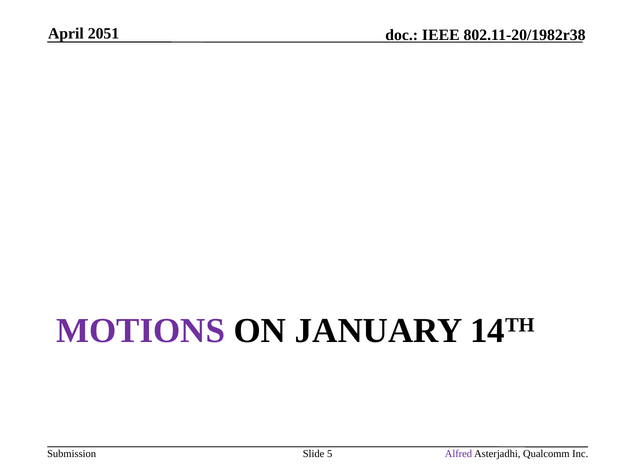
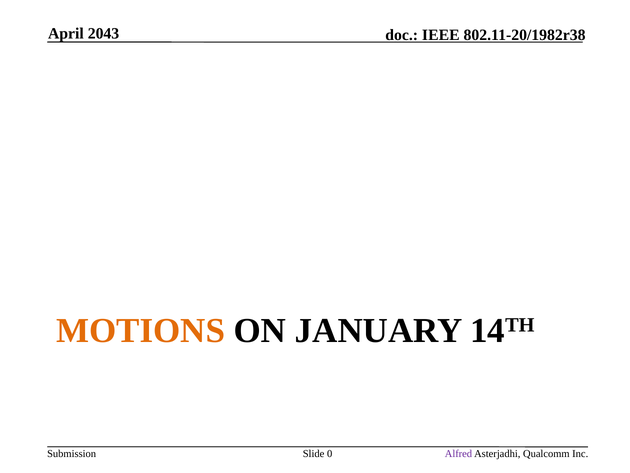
2051: 2051 -> 2043
MOTIONS colour: purple -> orange
5: 5 -> 0
